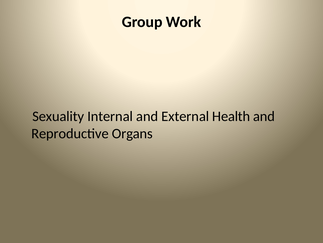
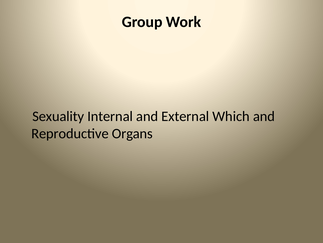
Health: Health -> Which
